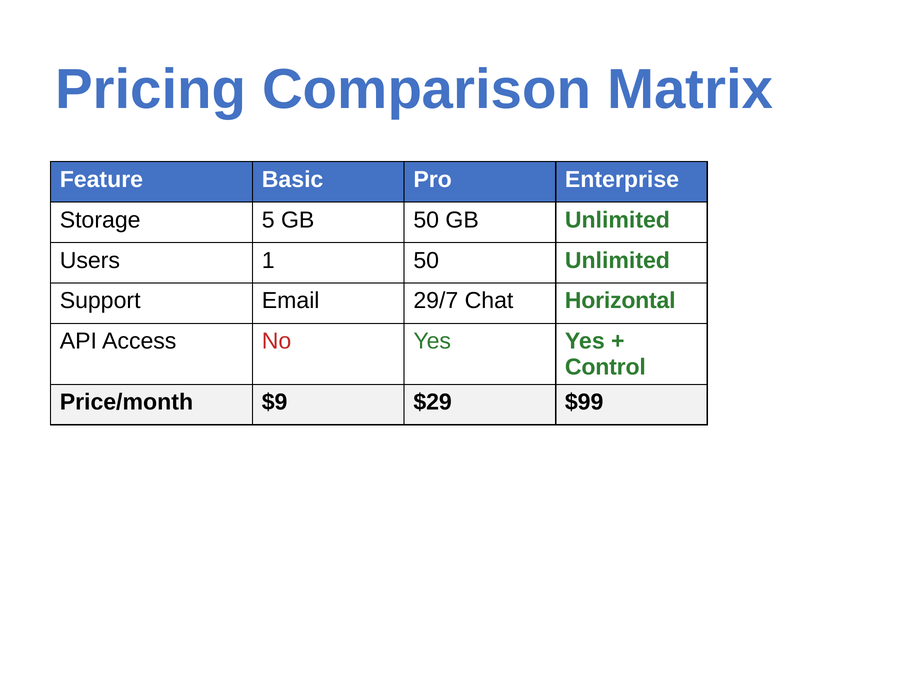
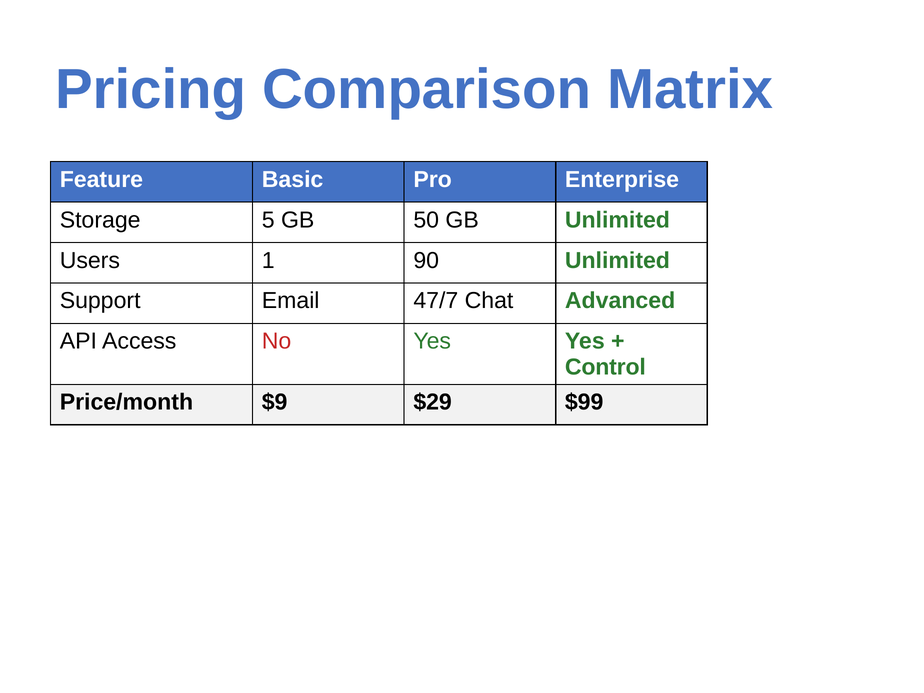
1 50: 50 -> 90
29/7: 29/7 -> 47/7
Horizontal: Horizontal -> Advanced
